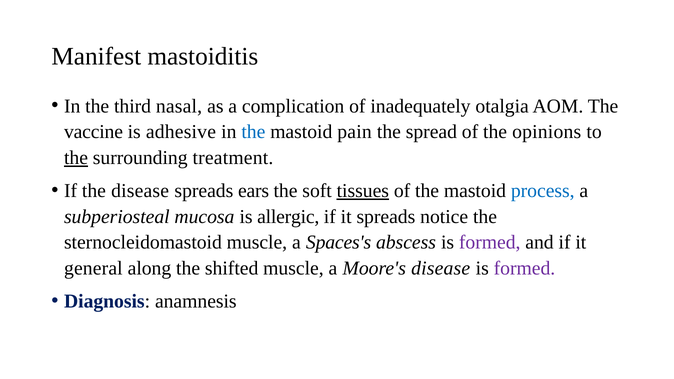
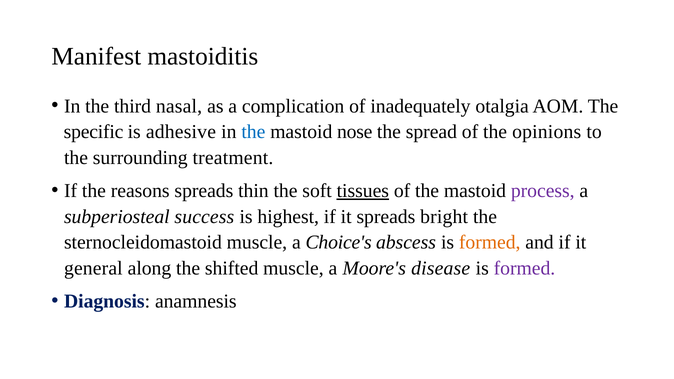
vaccine: vaccine -> specific
pain: pain -> nose
the at (76, 158) underline: present -> none
the disease: disease -> reasons
ears: ears -> thin
process colour: blue -> purple
mucosa: mucosa -> success
allergic: allergic -> highest
notice: notice -> bright
Spaces's: Spaces's -> Choice's
formed at (490, 243) colour: purple -> orange
